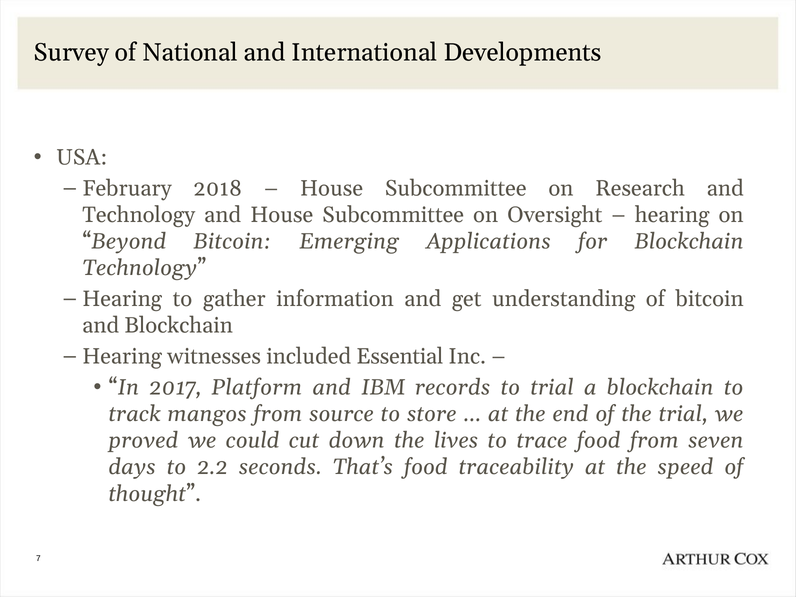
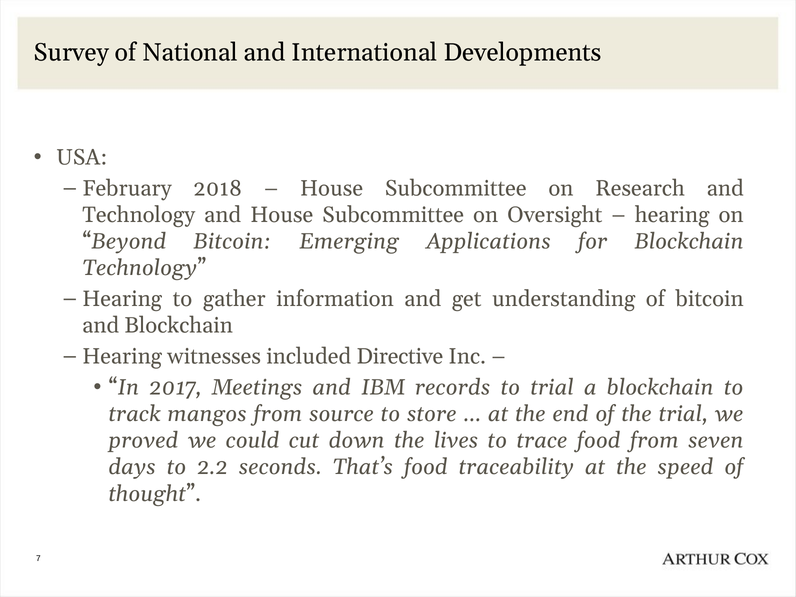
Essential: Essential -> Directive
Platform: Platform -> Meetings
